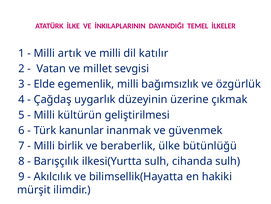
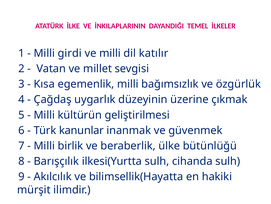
artık: artık -> girdi
Elde: Elde -> Kısa
